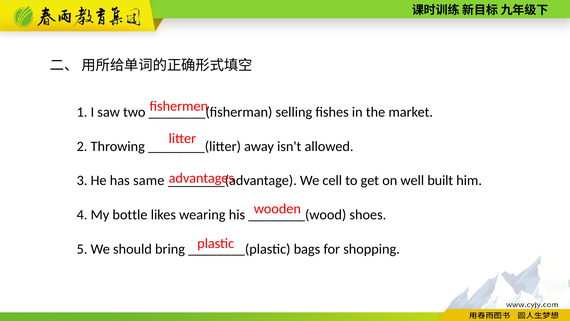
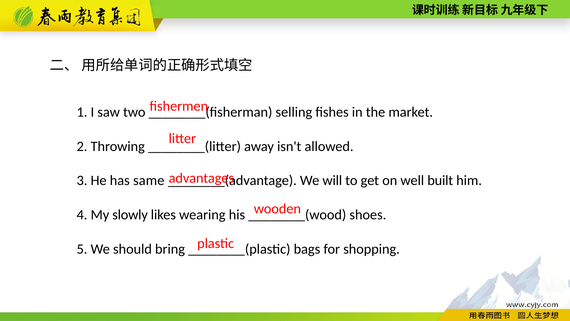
cell: cell -> will
bottle: bottle -> slowly
